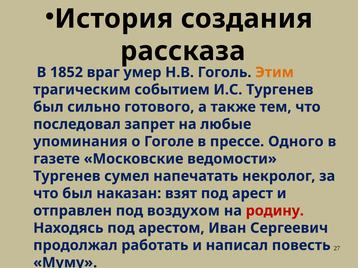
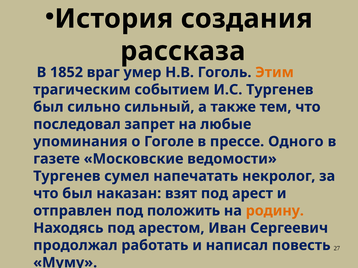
готового: готового -> сильный
воздухом: воздухом -> положить
родину colour: red -> orange
